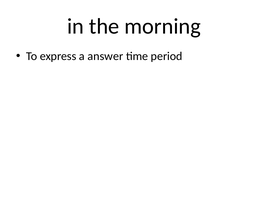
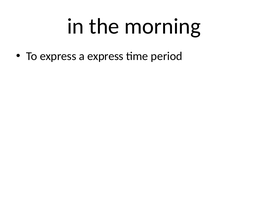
a answer: answer -> express
